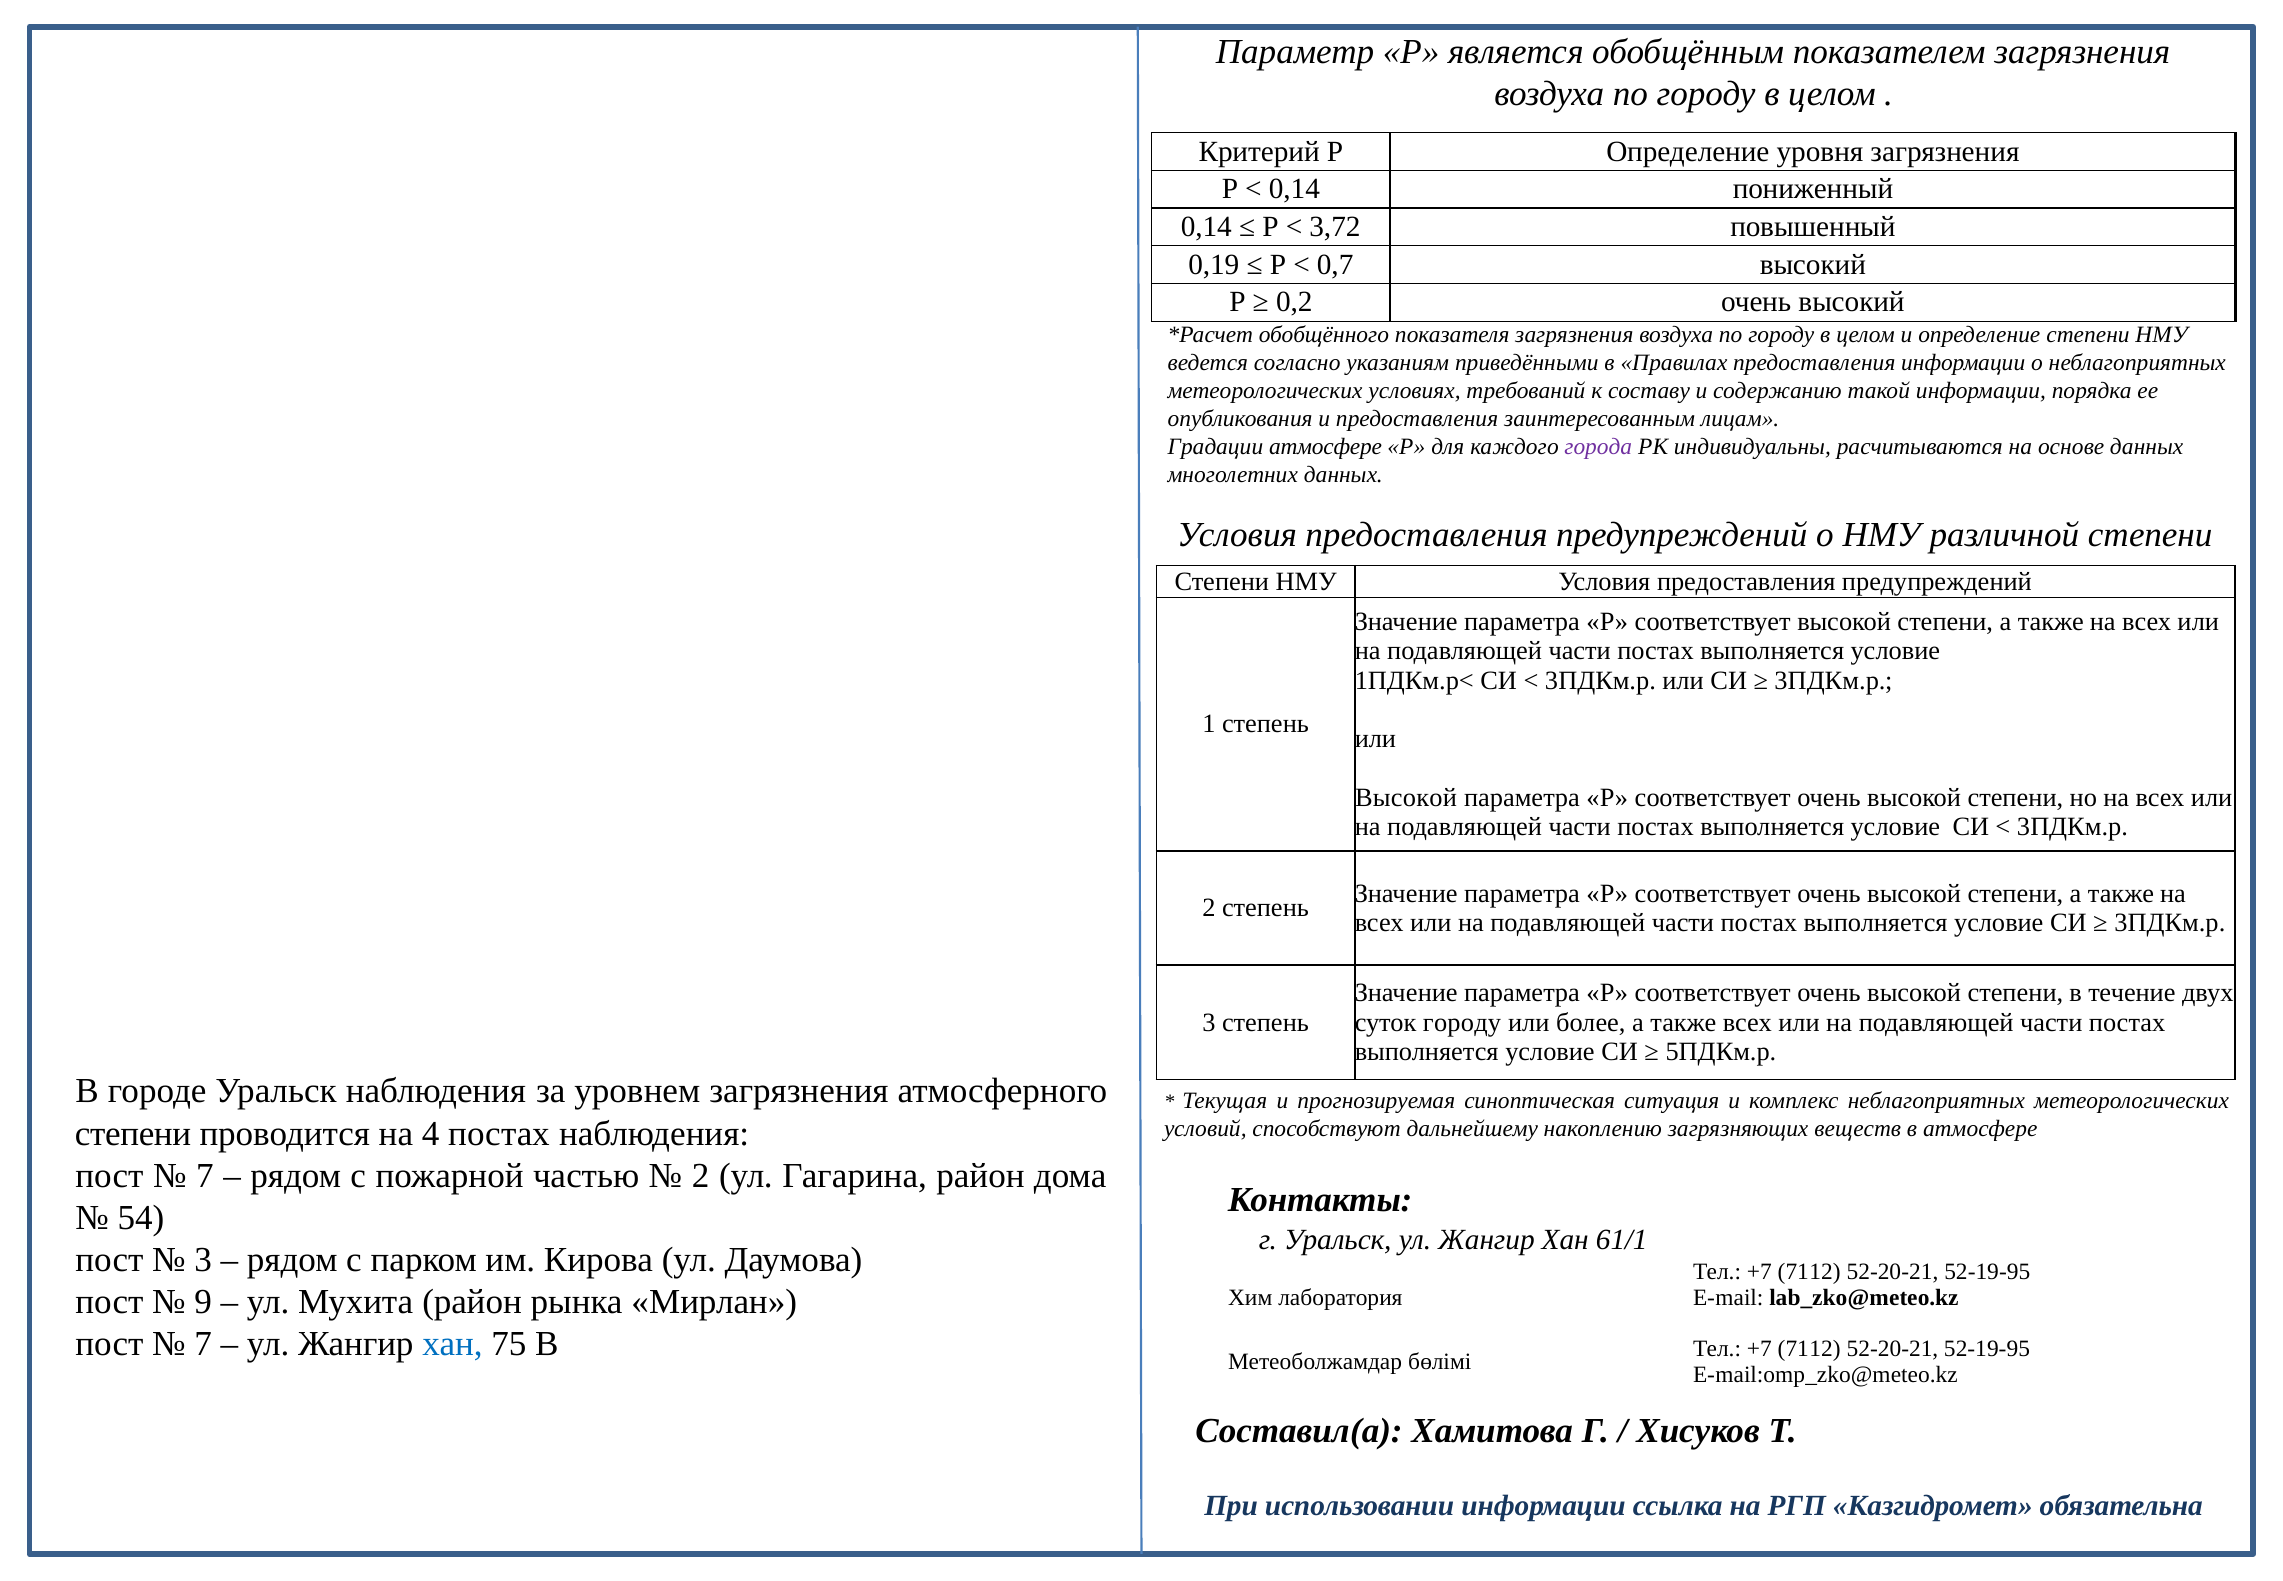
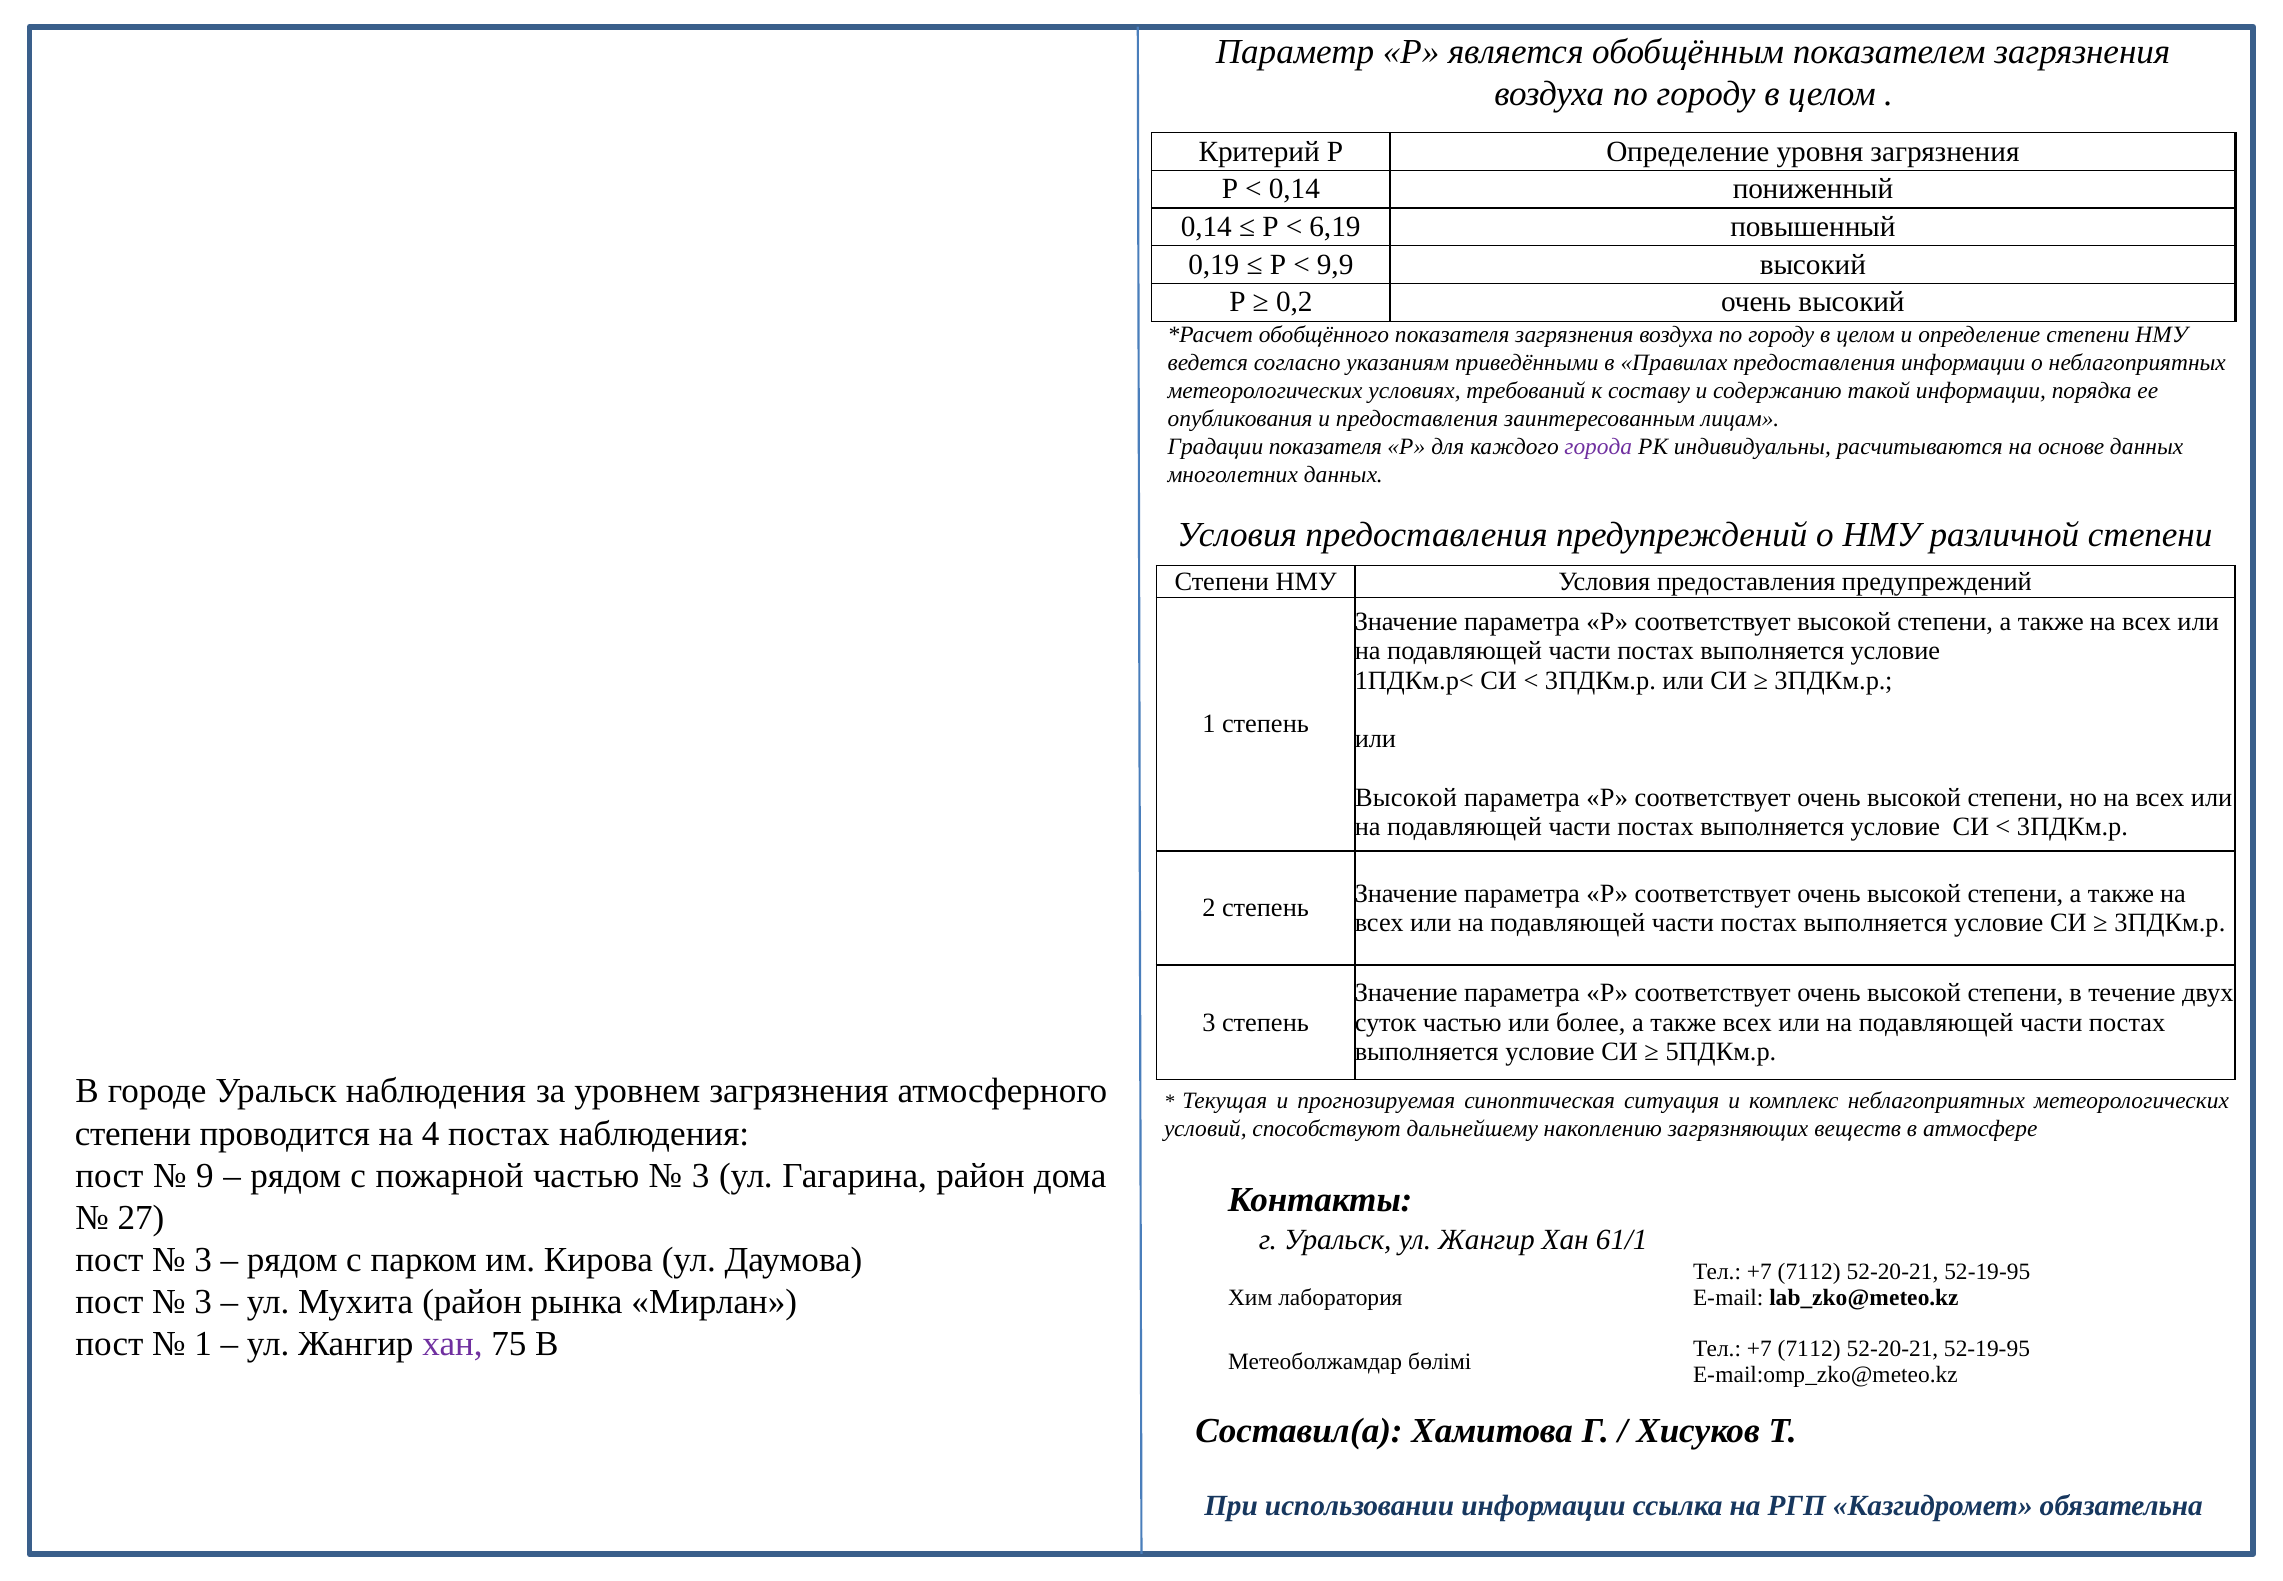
3,72: 3,72 -> 6,19
0,7: 0,7 -> 9,9
Градации атмосфере: атмосфере -> показателя
суток городу: городу -> частью
7 at (205, 1175): 7 -> 9
2 at (701, 1175): 2 -> 3
54: 54 -> 27
9 at (203, 1302): 9 -> 3
7 at (203, 1344): 7 -> 1
хан at (452, 1344) colour: blue -> purple
